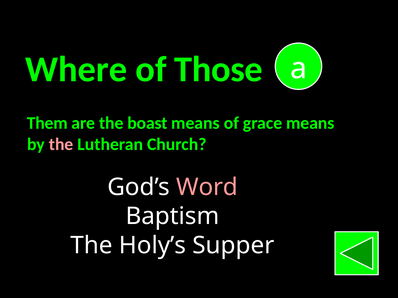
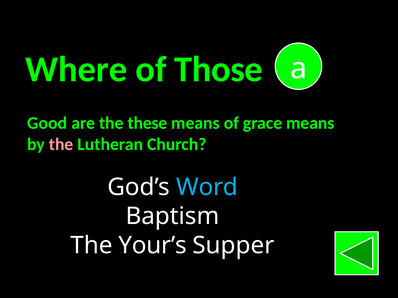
Them: Them -> Good
boast: boast -> these
Word colour: pink -> light blue
Holy’s: Holy’s -> Your’s
